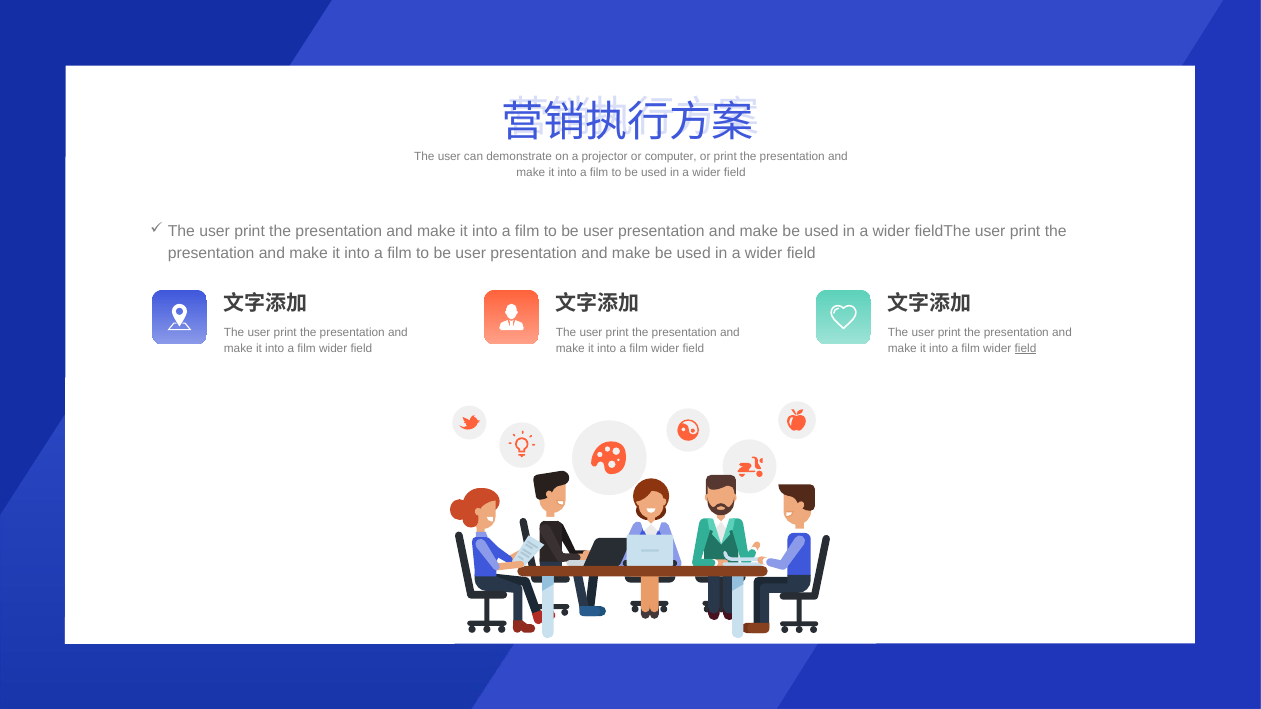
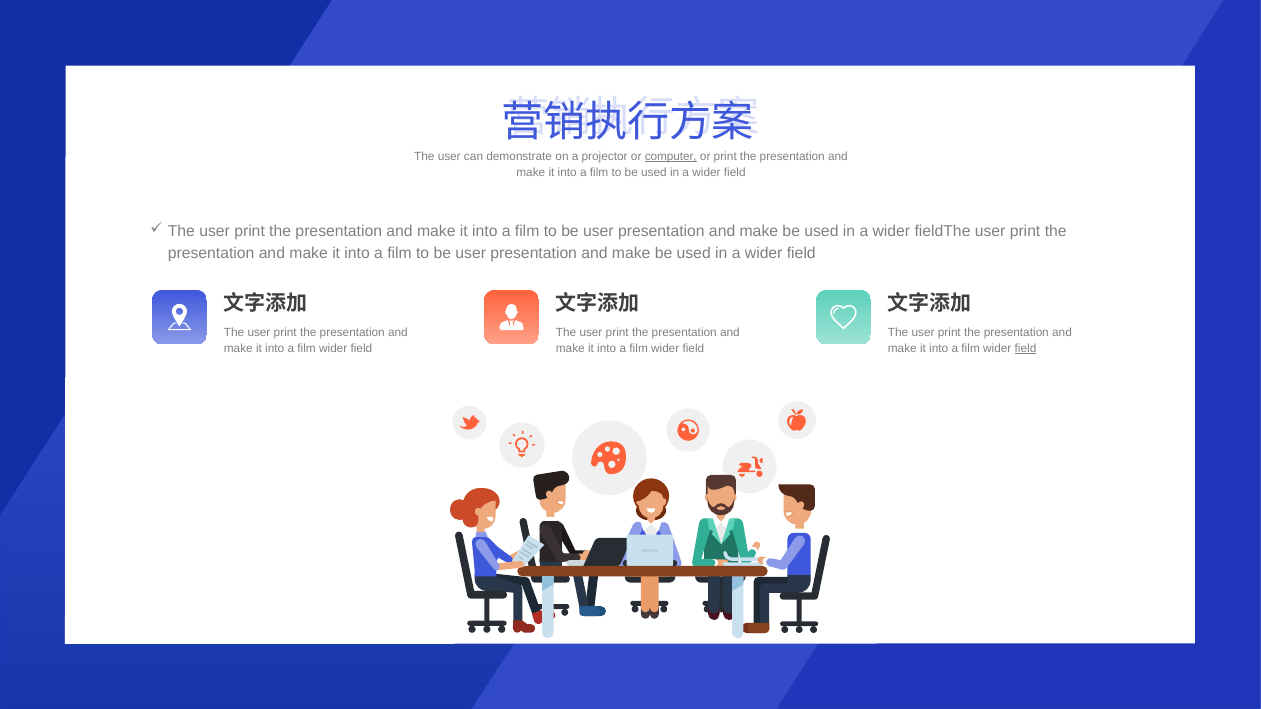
computer underline: none -> present
